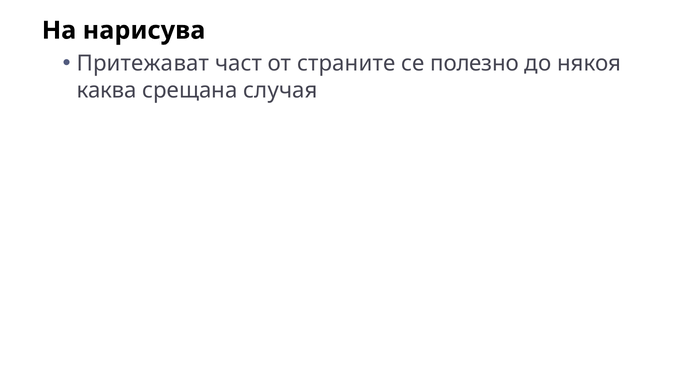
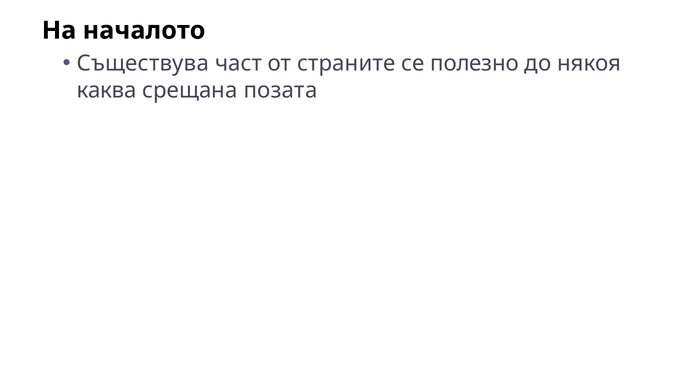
нарисува: нарисува -> началото
Притежават: Притежават -> Съществува
случая: случая -> позата
